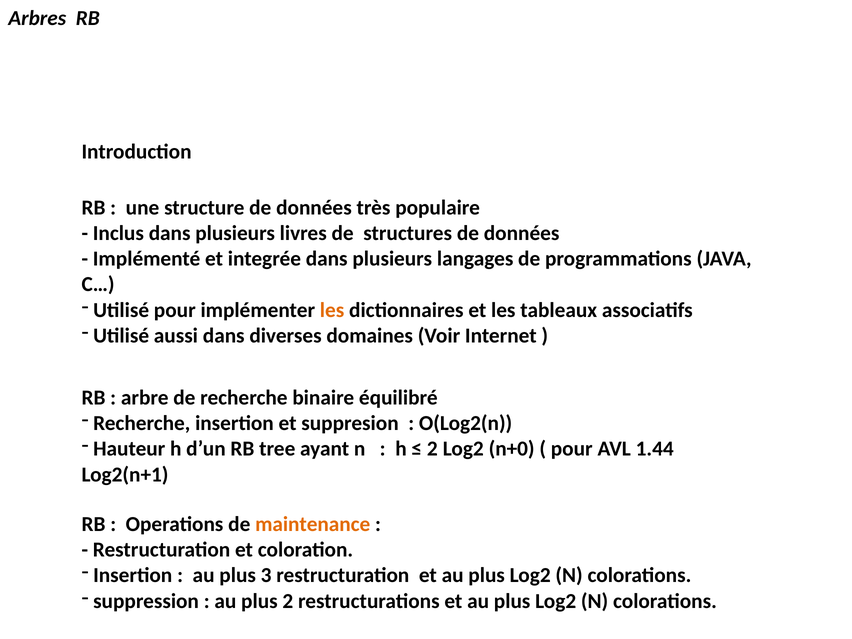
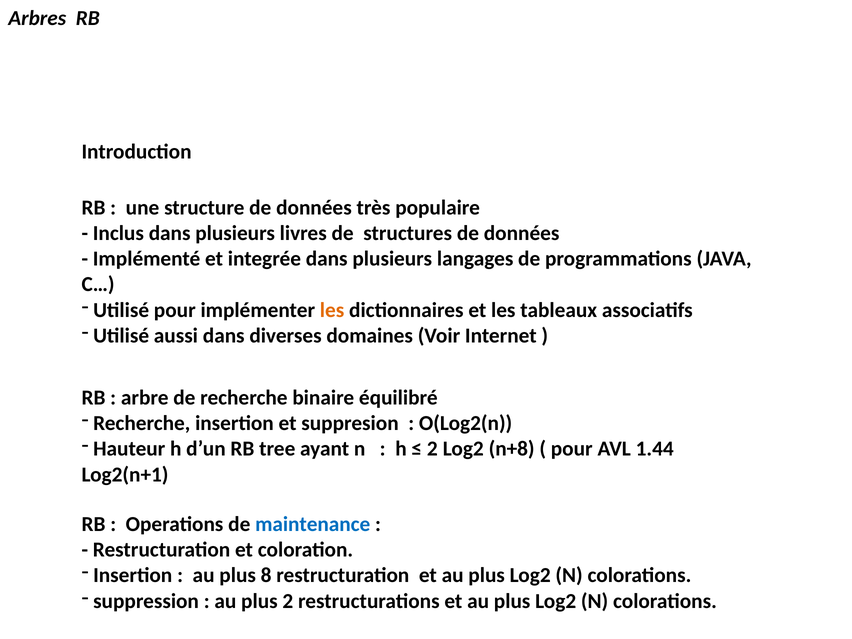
n+0: n+0 -> n+8
maintenance colour: orange -> blue
3: 3 -> 8
